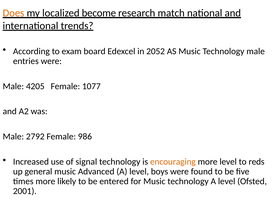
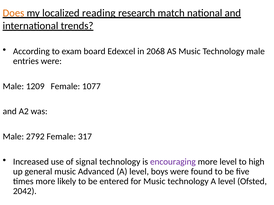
become: become -> reading
2052: 2052 -> 2068
4205: 4205 -> 1209
986: 986 -> 317
encouraging colour: orange -> purple
reds: reds -> high
2001: 2001 -> 2042
